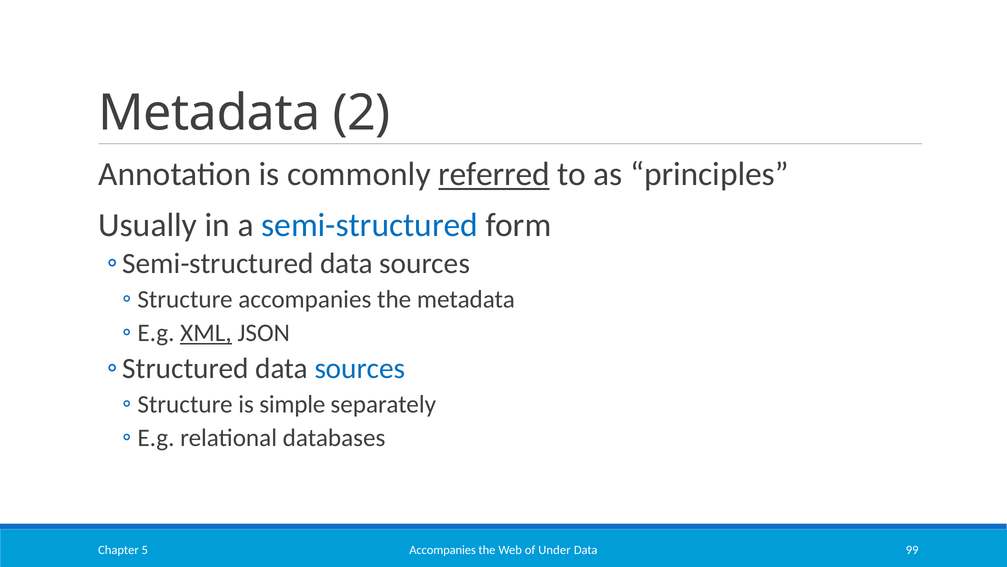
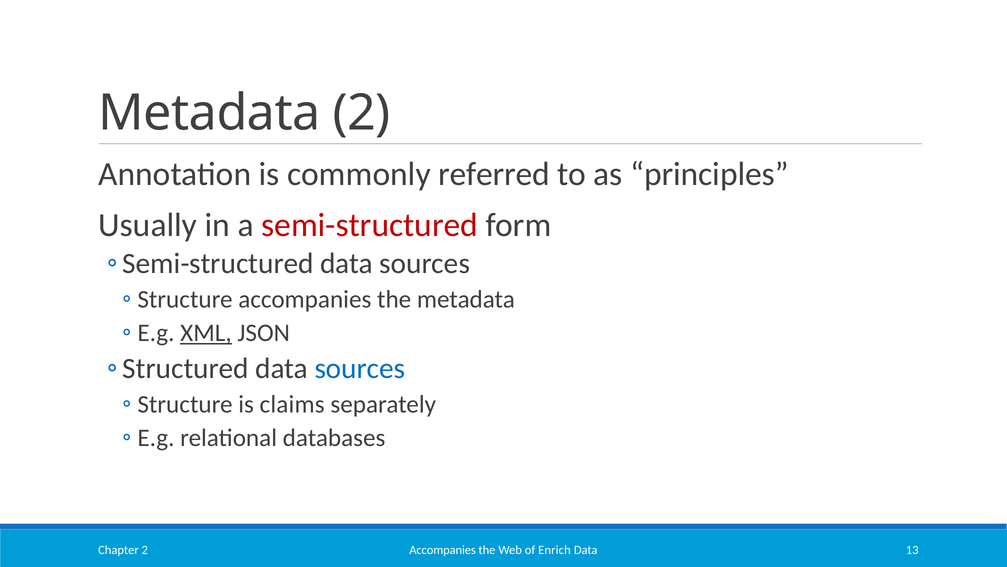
referred underline: present -> none
semi-structured colour: blue -> red
simple: simple -> claims
Under: Under -> Enrich
99: 99 -> 13
Chapter 5: 5 -> 2
